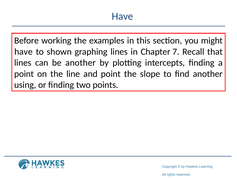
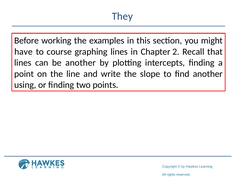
Have at (122, 16): Have -> They
shown: shown -> course
7: 7 -> 2
and point: point -> write
